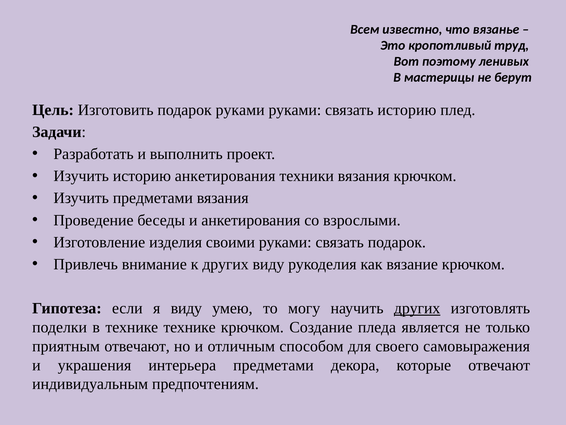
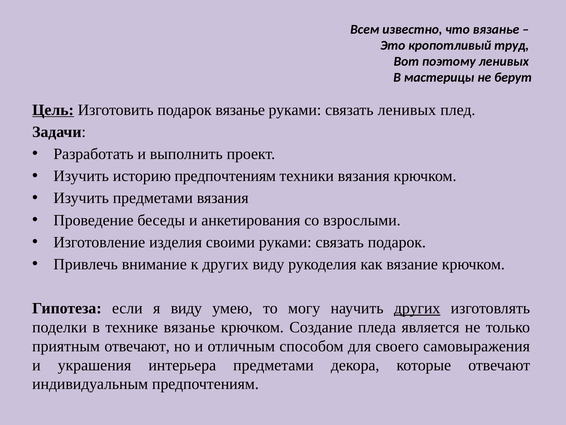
Цель underline: none -> present
подарок руками: руками -> вязанье
связать историю: историю -> ленивых
историю анкетирования: анкетирования -> предпочтениям
технике технике: технике -> вязанье
